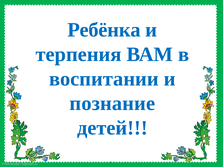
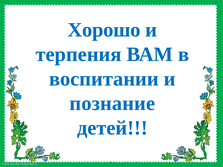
Ребёнка: Ребёнка -> Хорошо
